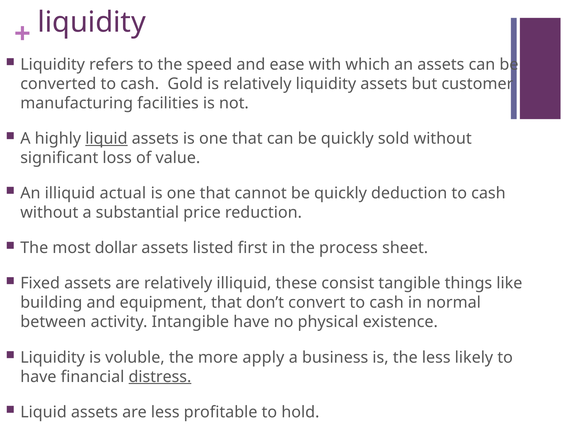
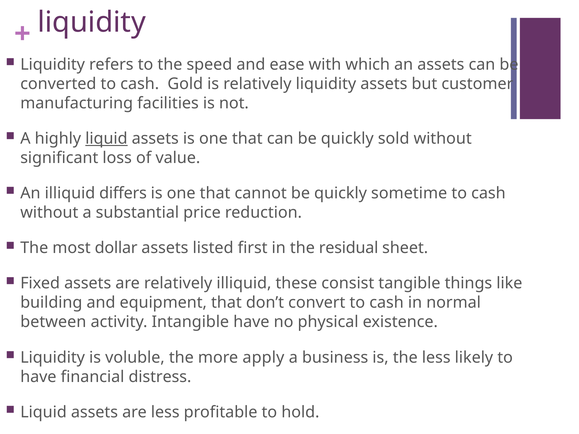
actual: actual -> differs
deduction: deduction -> sometime
process: process -> residual
distress underline: present -> none
